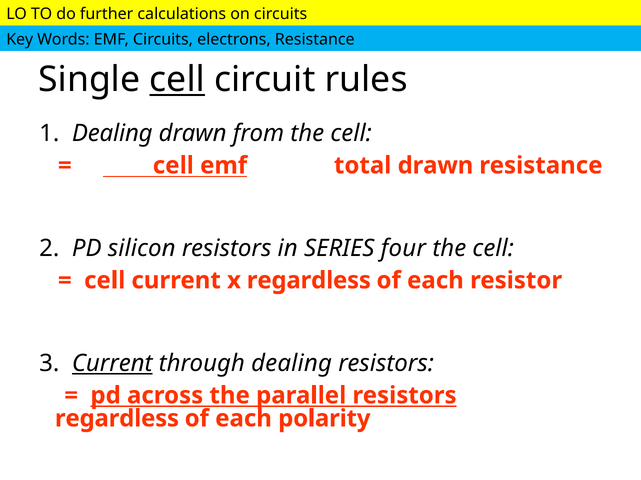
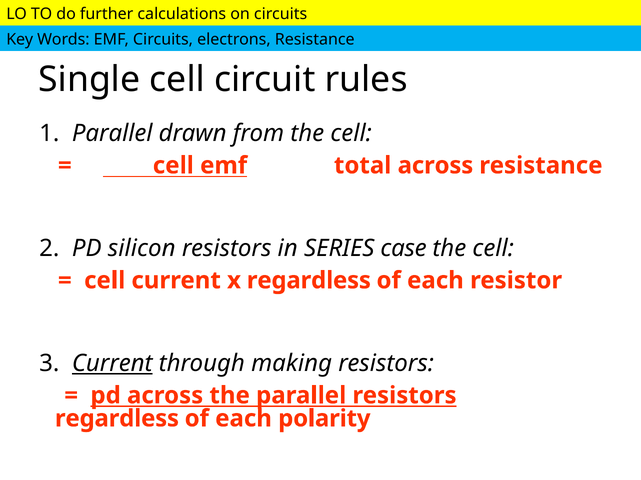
cell at (177, 80) underline: present -> none
1 Dealing: Dealing -> Parallel
total drawn: drawn -> across
four: four -> case
through dealing: dealing -> making
